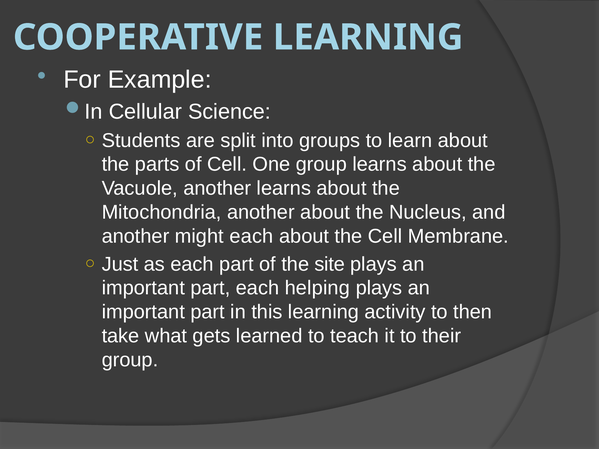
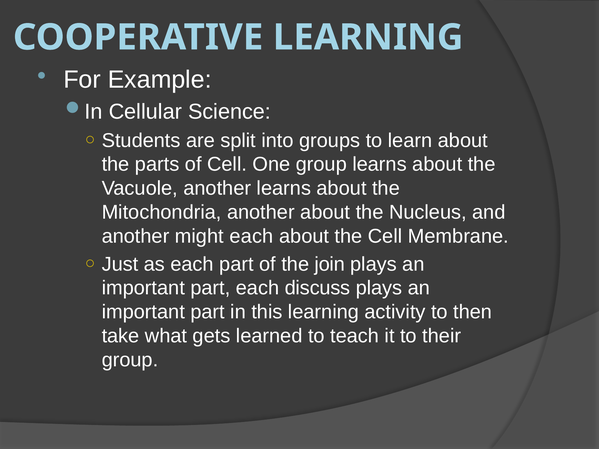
site: site -> join
helping: helping -> discuss
